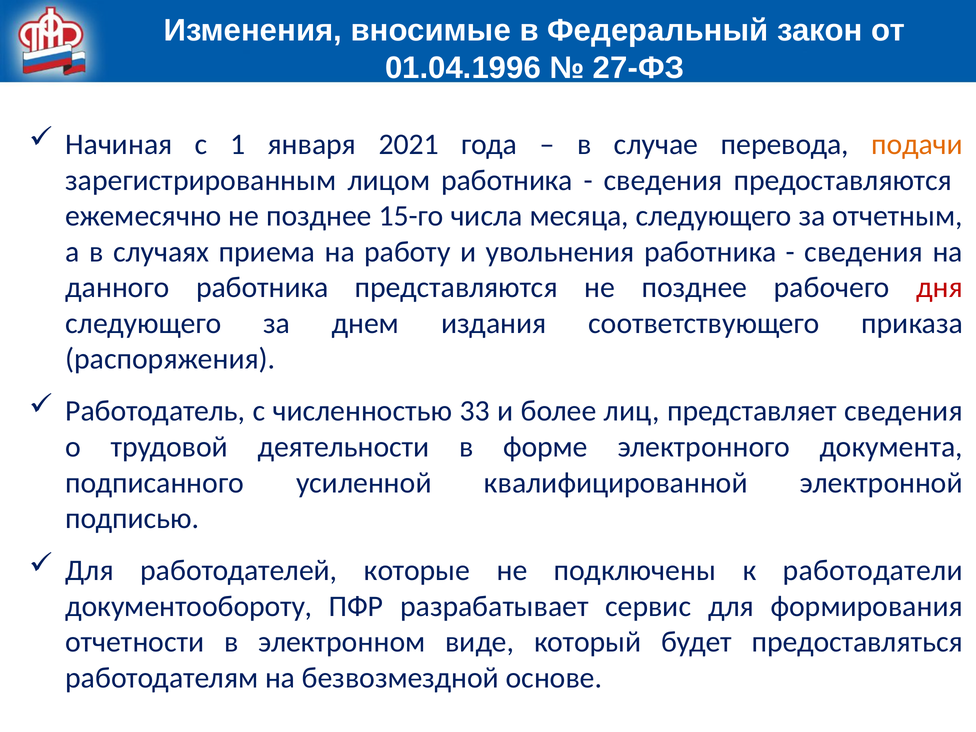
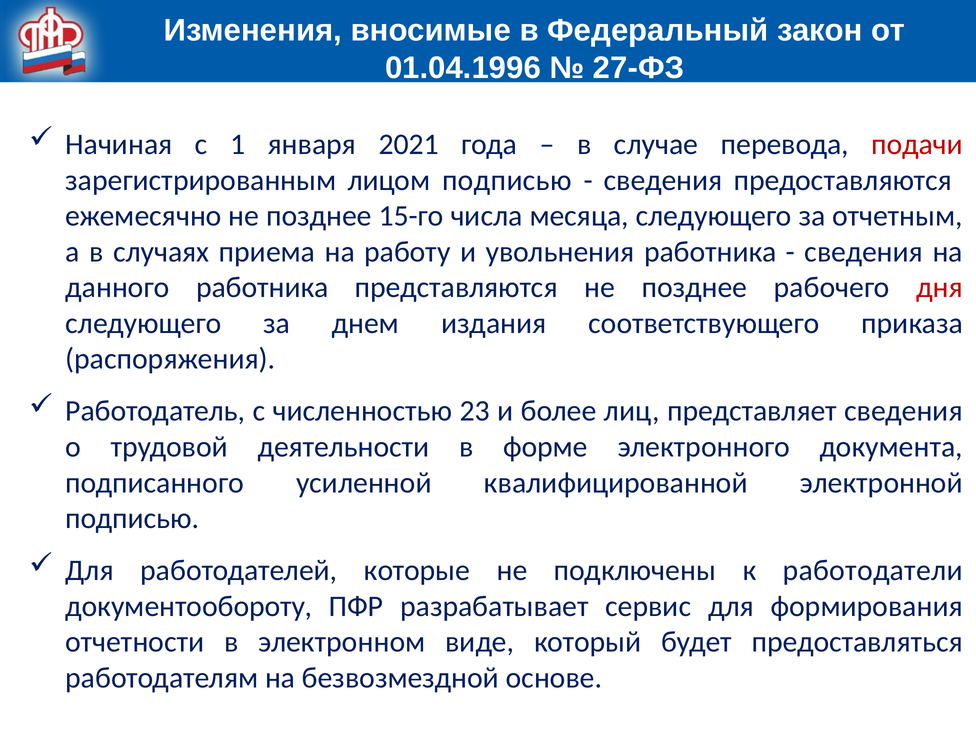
подачи colour: orange -> red
лицом работника: работника -> подписью
33: 33 -> 23
